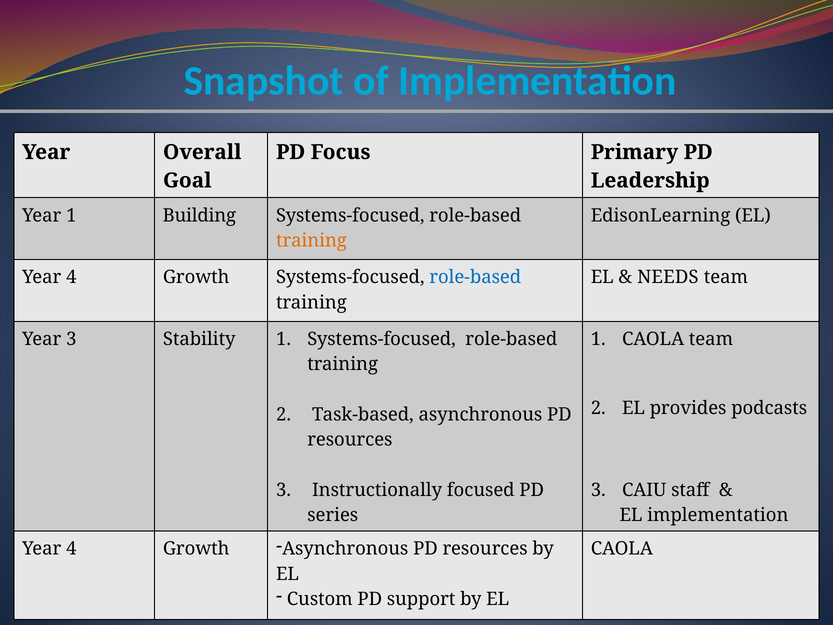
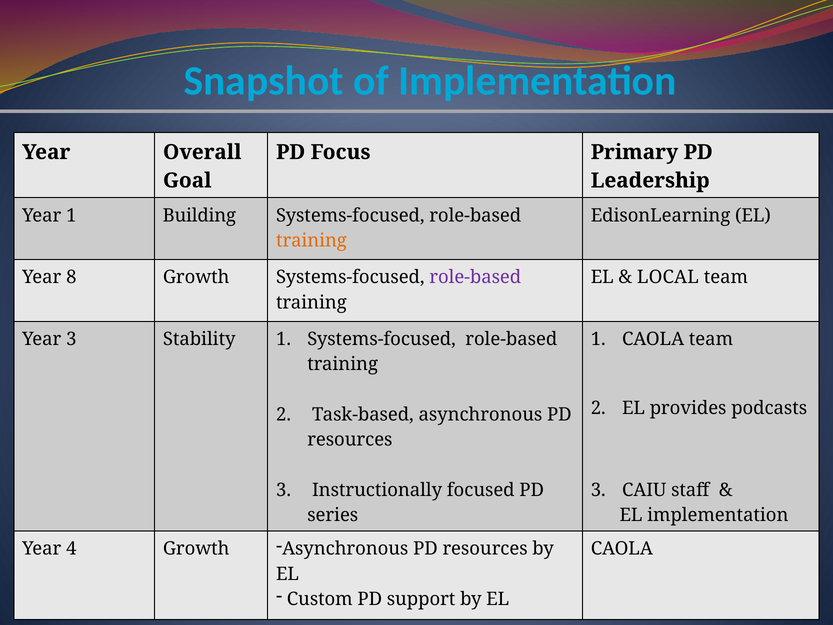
4 at (71, 277): 4 -> 8
role-based at (475, 277) colour: blue -> purple
NEEDS: NEEDS -> LOCAL
